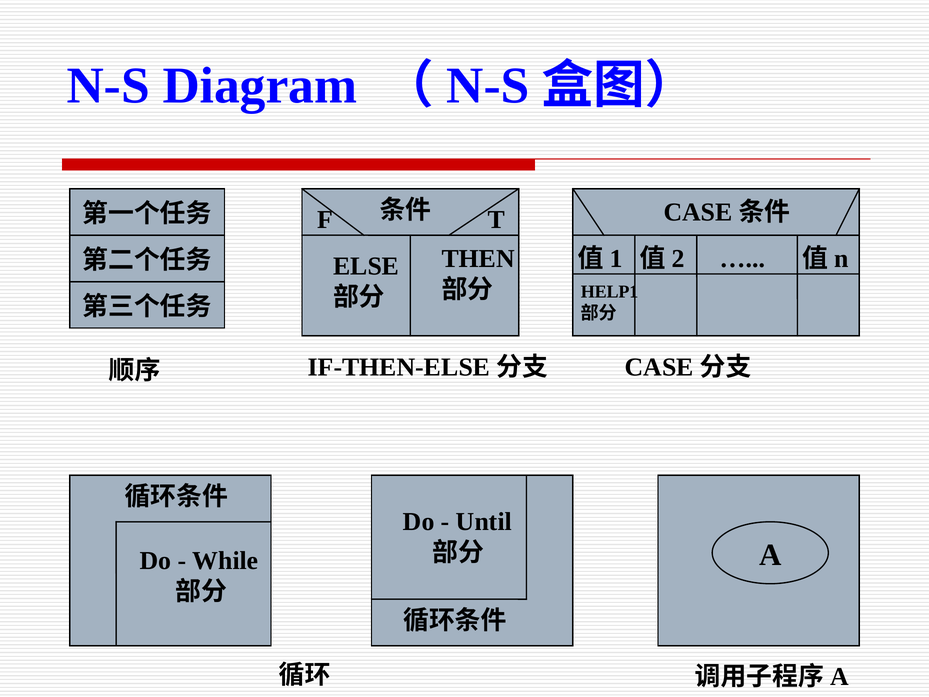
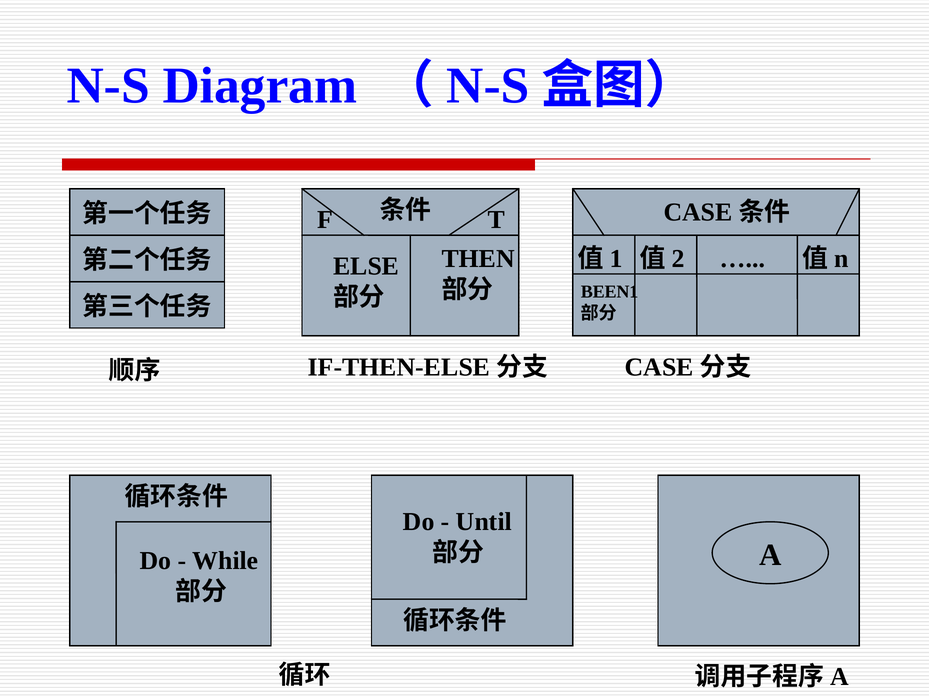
HELP1: HELP1 -> BEEN1
